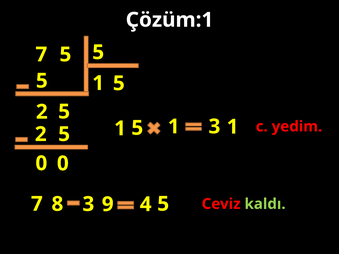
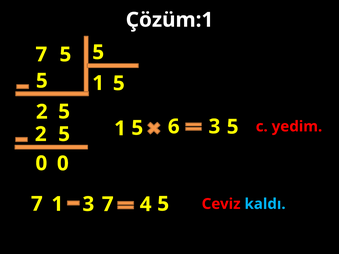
1 5 1: 1 -> 6
3 1: 1 -> 5
7 8: 8 -> 1
3 9: 9 -> 7
kaldı colour: light green -> light blue
